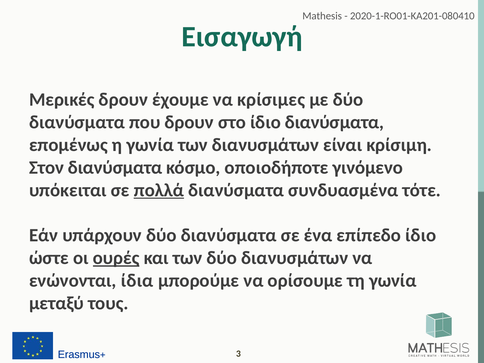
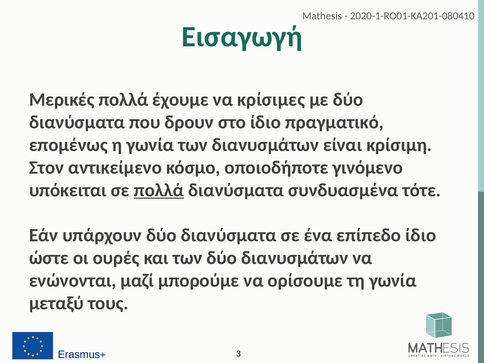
Μερικές δρουν: δρουν -> πολλά
ίδιο διανύσματα: διανύσματα -> πραγματικό
Στον διανύσματα: διανύσματα -> αντικείμενο
ουρές underline: present -> none
ίδια: ίδια -> μαζί
